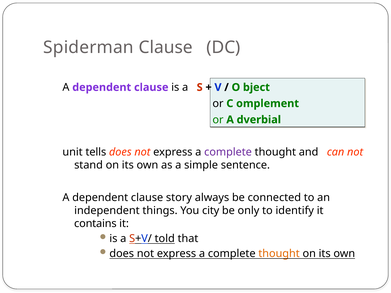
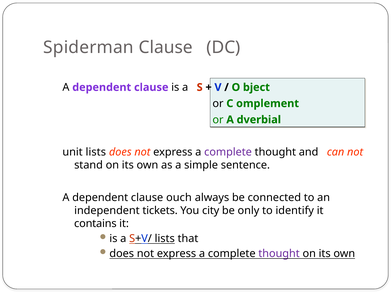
unit tells: tells -> lists
story: story -> ouch
things: things -> tickets
S+V/ told: told -> lists
thought at (279, 254) colour: orange -> purple
